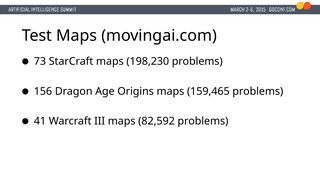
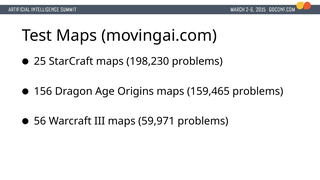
73: 73 -> 25
41: 41 -> 56
82,592: 82,592 -> 59,971
